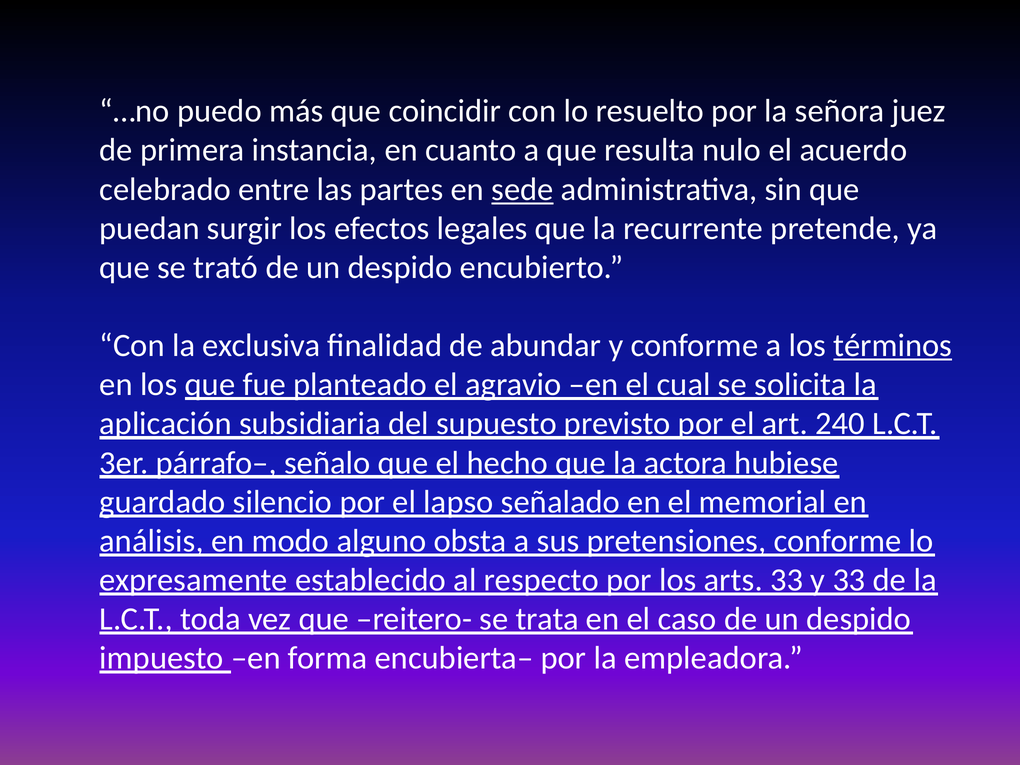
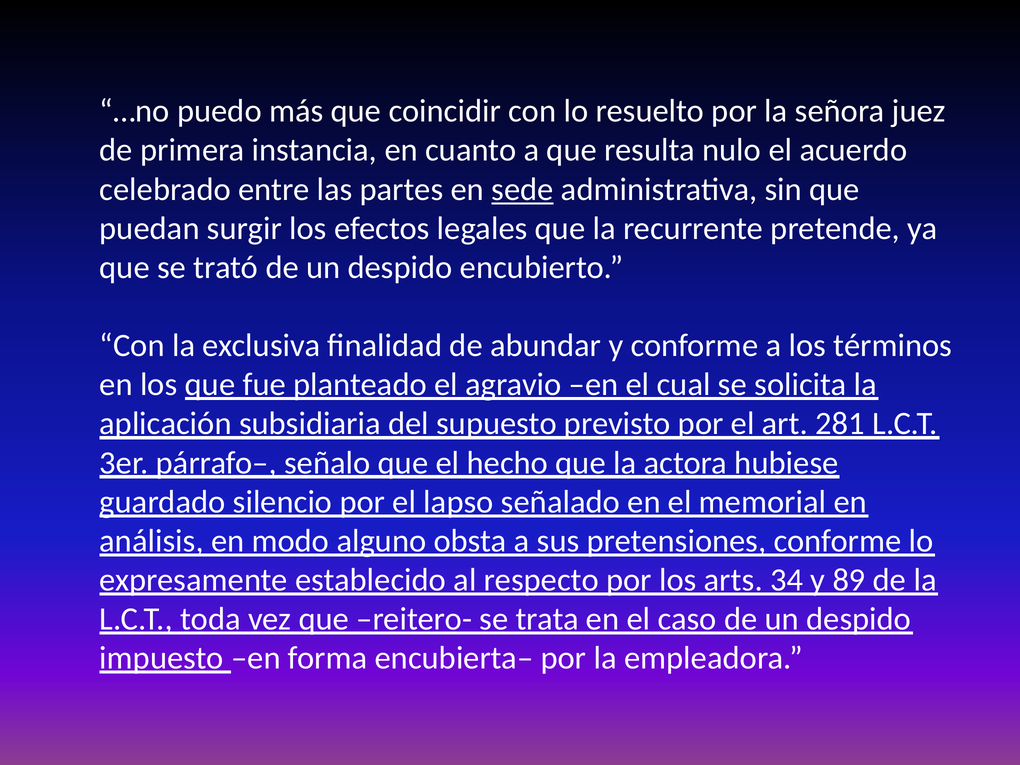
términos underline: present -> none
240: 240 -> 281
arts 33: 33 -> 34
y 33: 33 -> 89
